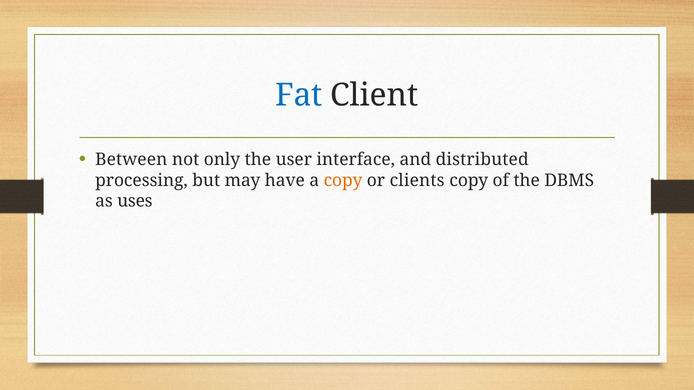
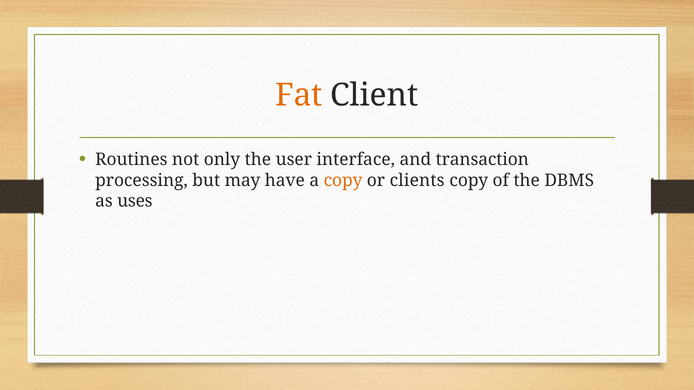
Fat colour: blue -> orange
Between: Between -> Routines
distributed: distributed -> transaction
